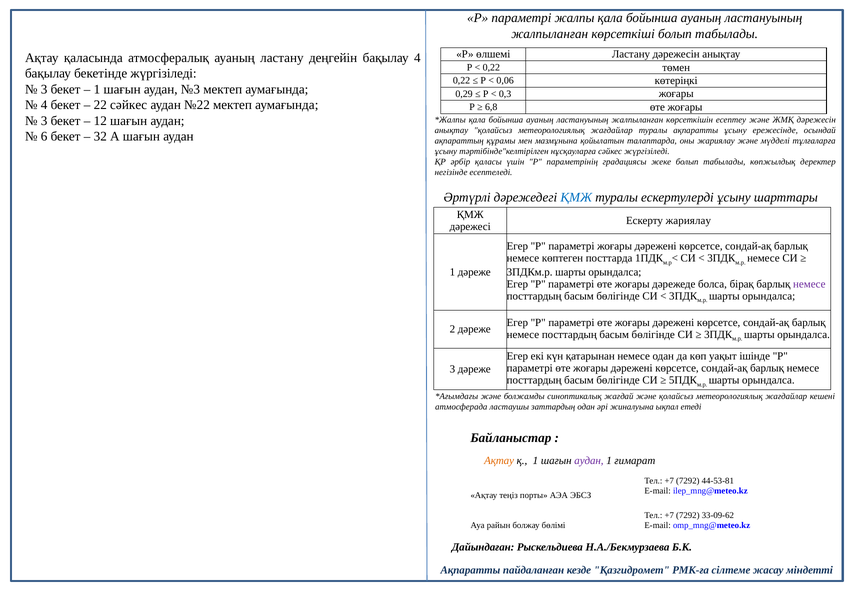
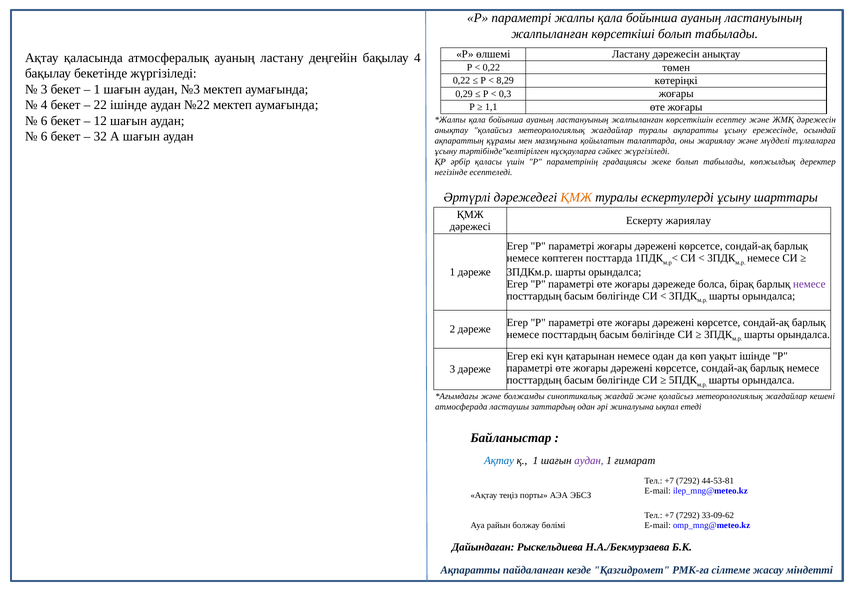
0,06: 0,06 -> 8,29
22 сәйкес: сәйкес -> ішінде
6,8: 6,8 -> 1,1
3 at (44, 121): 3 -> 6
ҚМЖ at (576, 197) colour: blue -> orange
Ақтау at (499, 461) colour: orange -> blue
